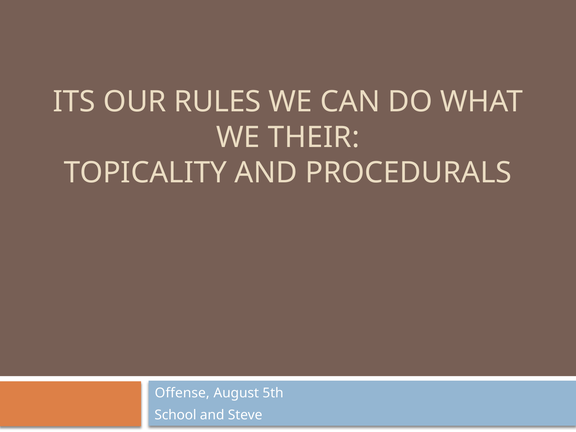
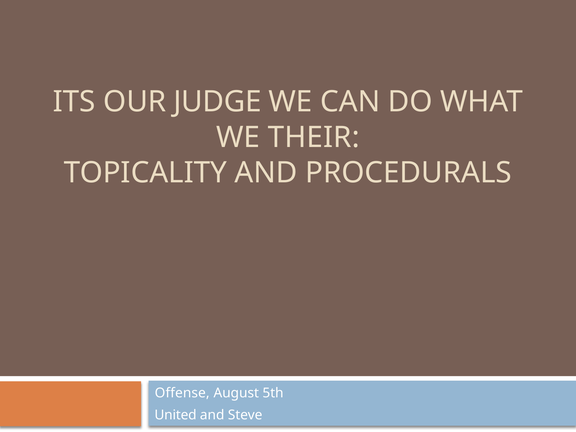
RULES: RULES -> JUDGE
School: School -> United
